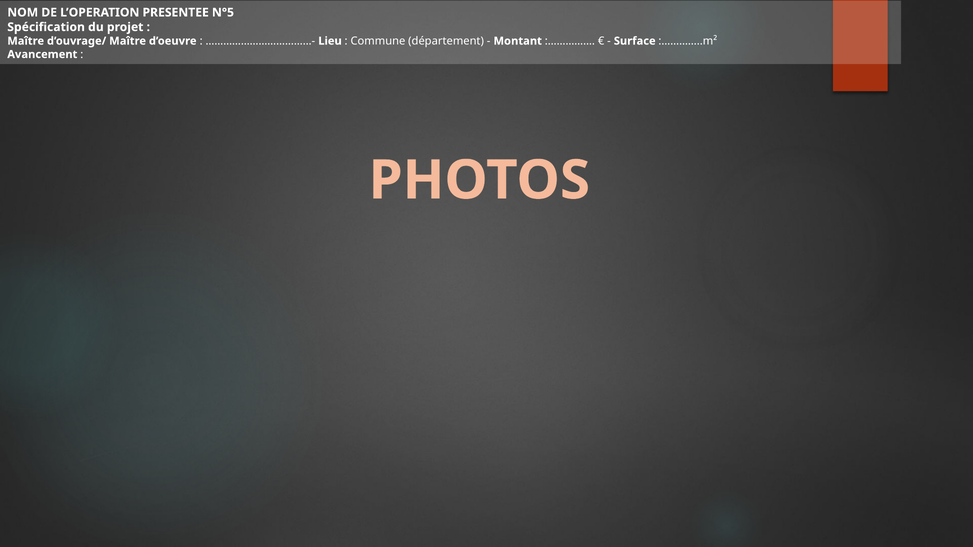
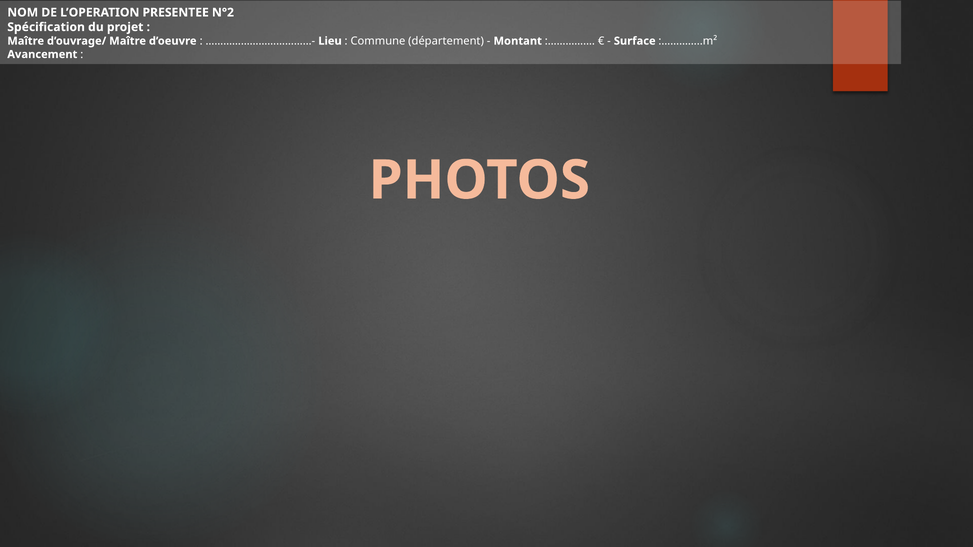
N°5: N°5 -> N°2
